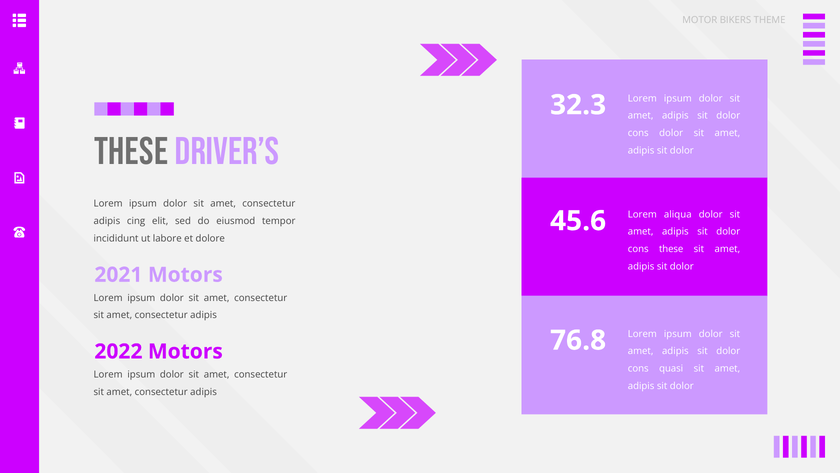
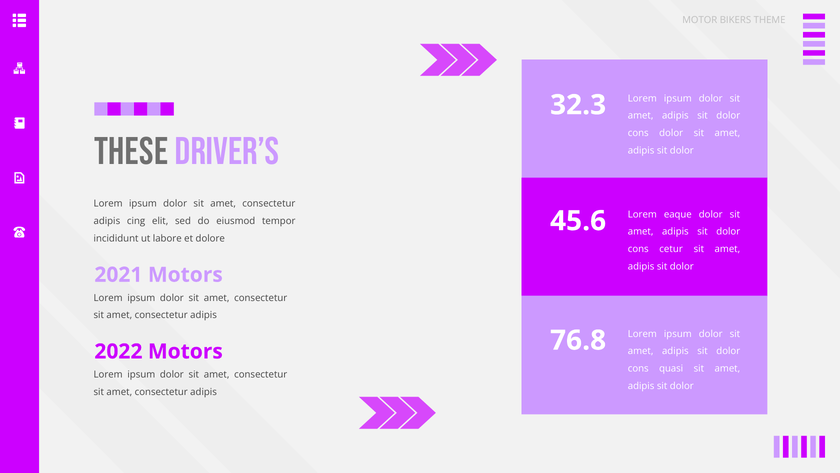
aliqua: aliqua -> eaque
cons these: these -> cetur
